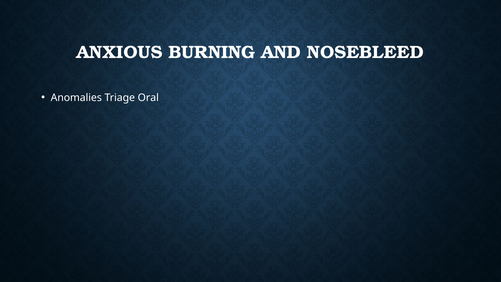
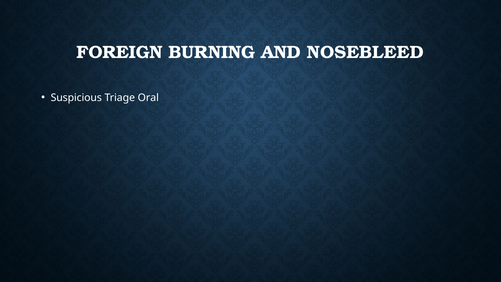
ANXIOUS: ANXIOUS -> FOREIGN
Anomalies: Anomalies -> Suspicious
